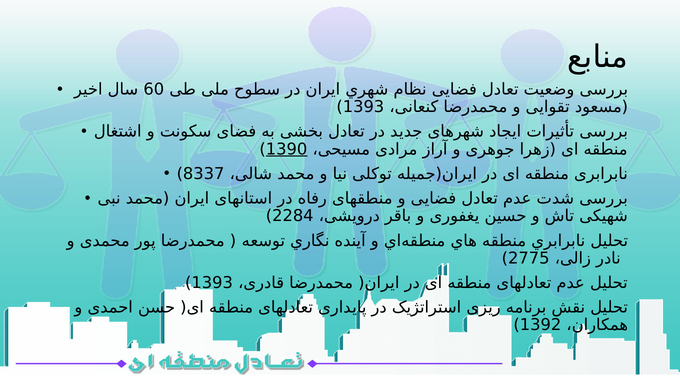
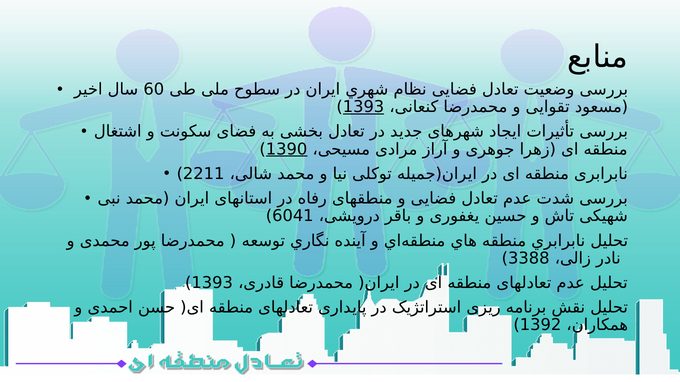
1393 at (364, 107) underline: none -> present
8337: 8337 -> 2211
2284: 2284 -> 6041
2775: 2775 -> 3388
